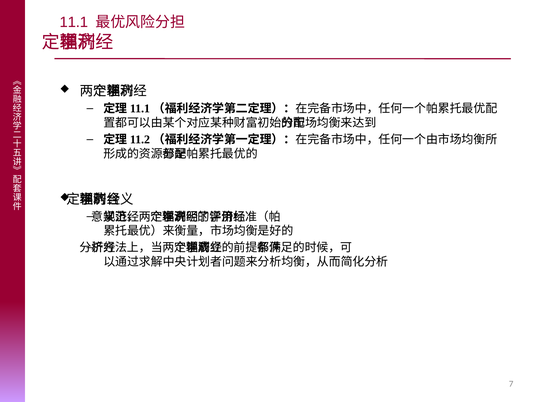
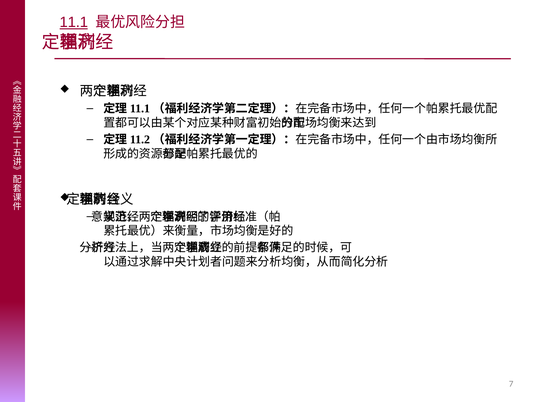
11.1 underline: none -> present
